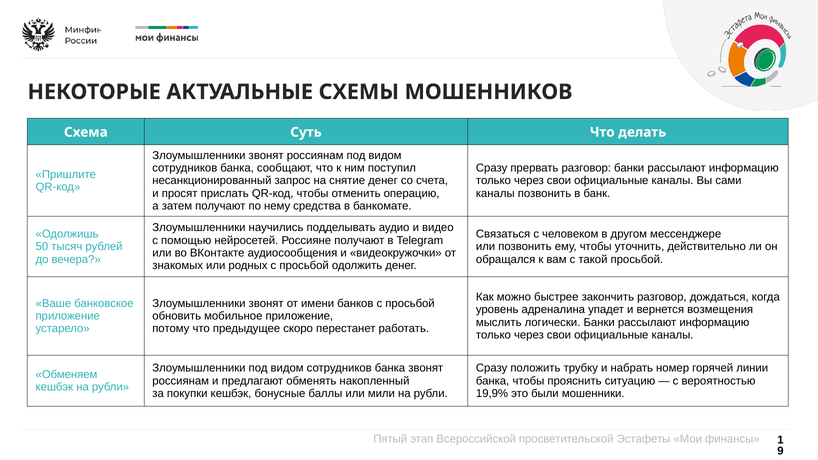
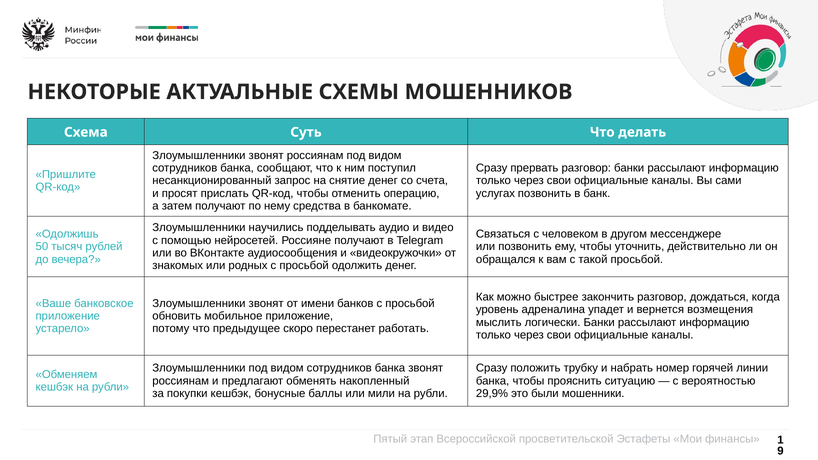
каналы at (495, 193): каналы -> услугах
19,9%: 19,9% -> 29,9%
